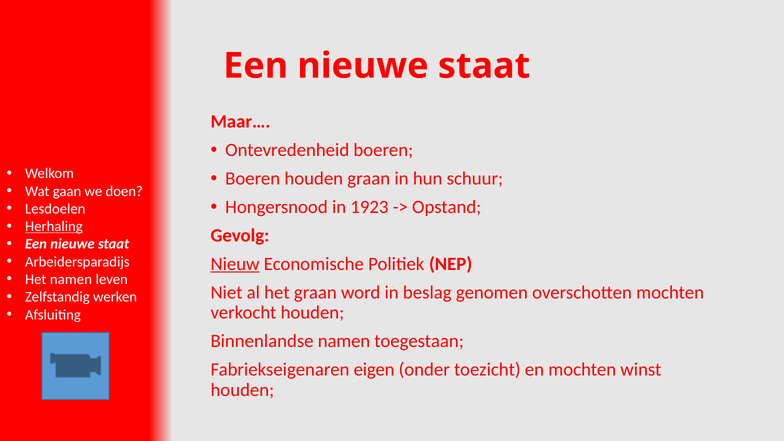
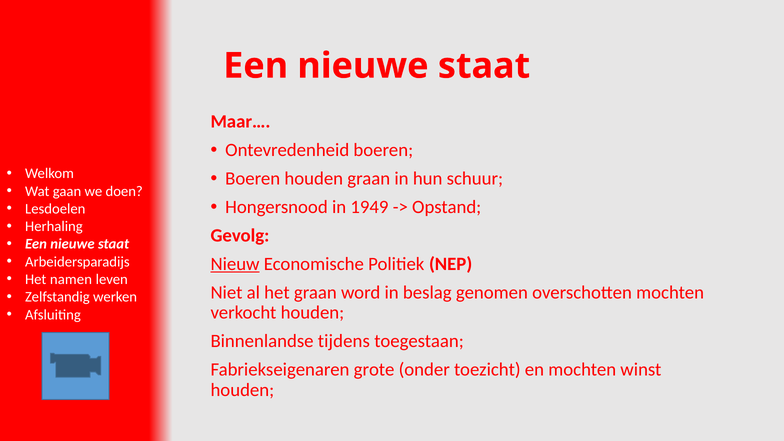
1923: 1923 -> 1949
Herhaling underline: present -> none
Binnenlandse namen: namen -> tijdens
eigen: eigen -> grote
